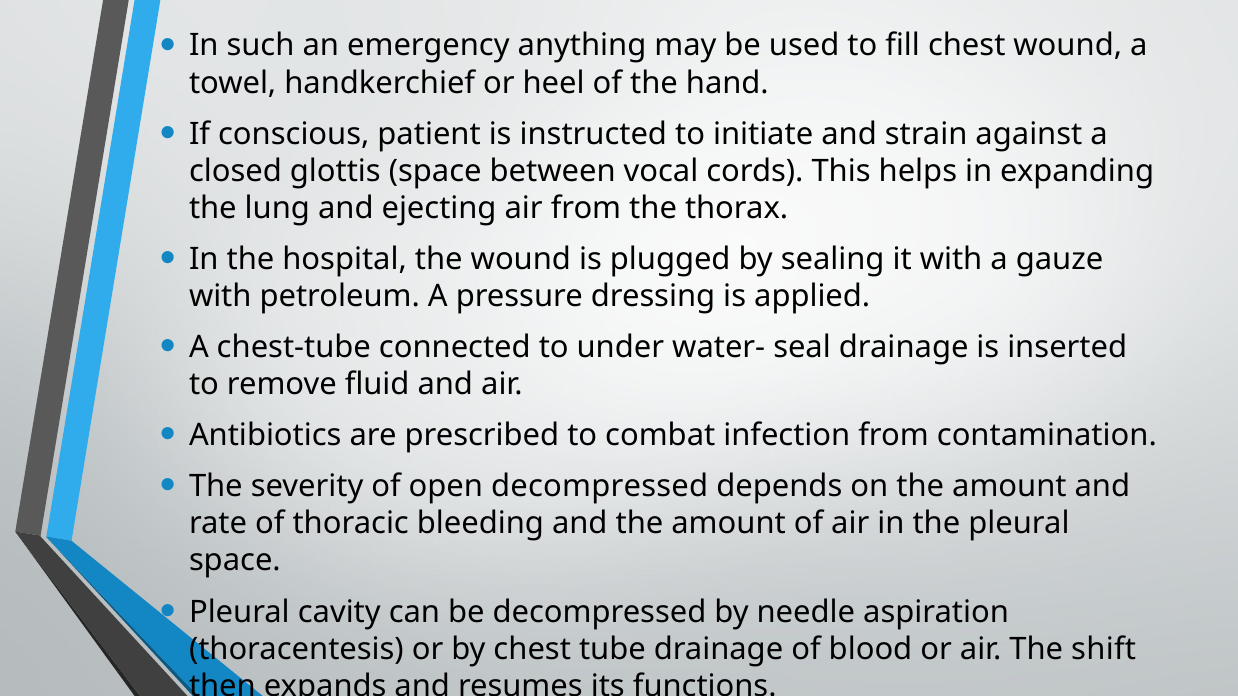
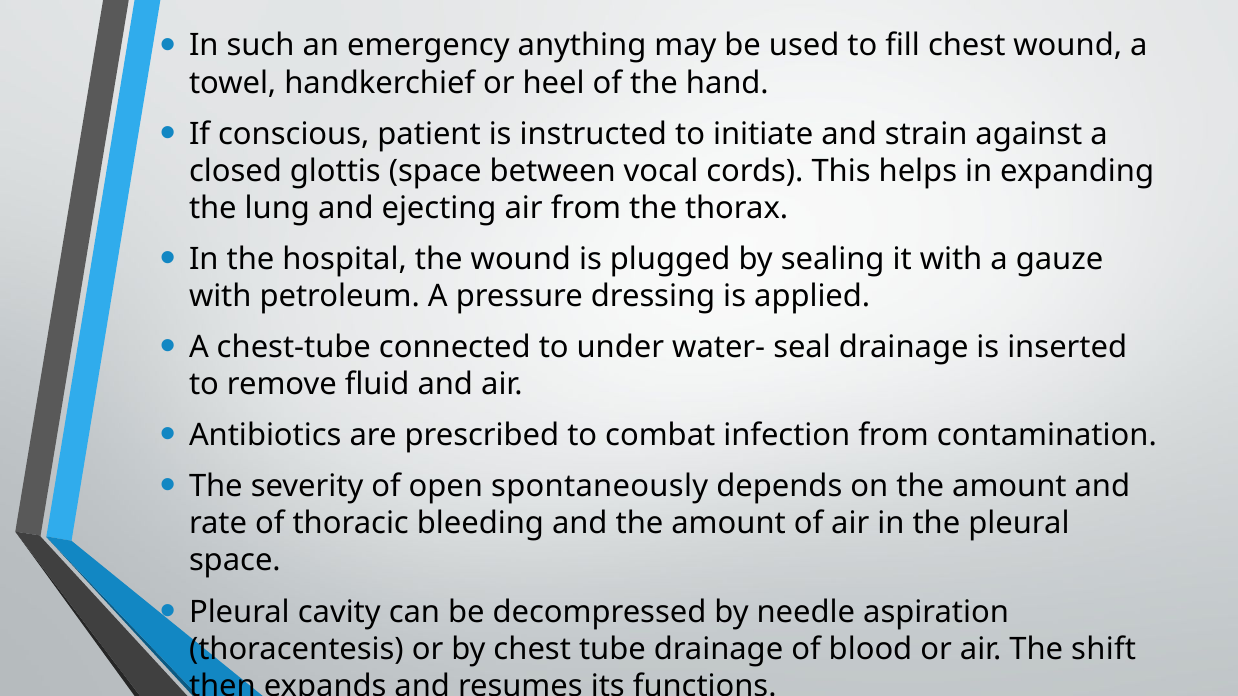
open decompressed: decompressed -> spontaneously
